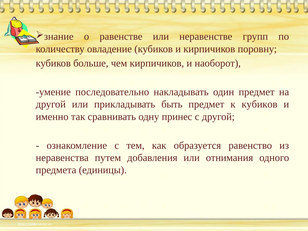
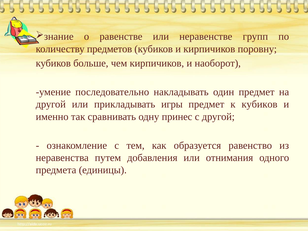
овладение: овладение -> предметов
быть: быть -> игры
